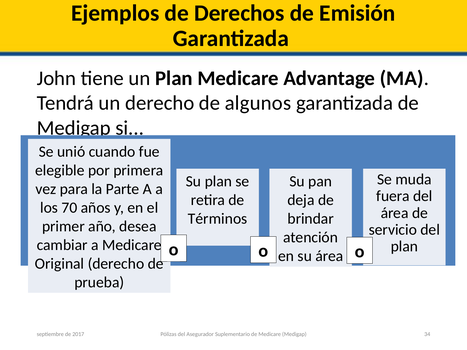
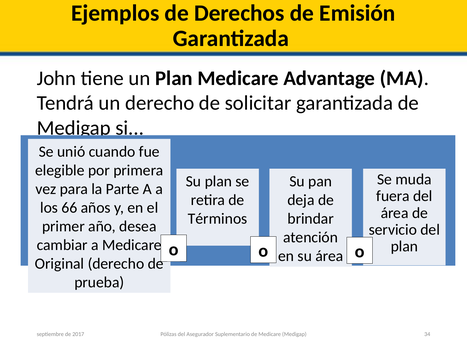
algunos: algunos -> solicitar
70: 70 -> 66
